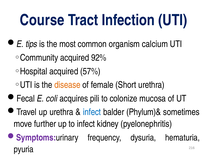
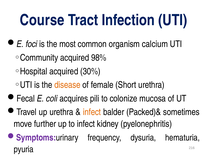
tips: tips -> foci
92%: 92% -> 98%
57%: 57% -> 30%
infect at (92, 112) colour: blue -> orange
Phylum)&: Phylum)& -> Packed)&
